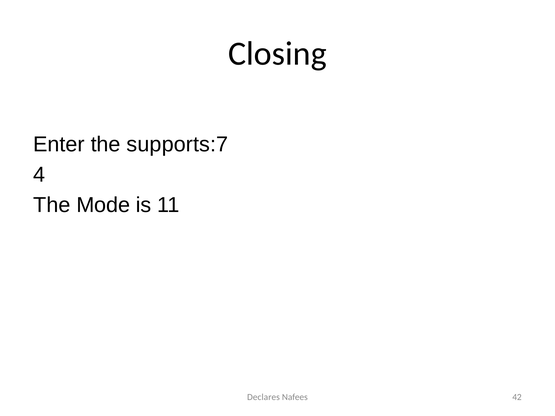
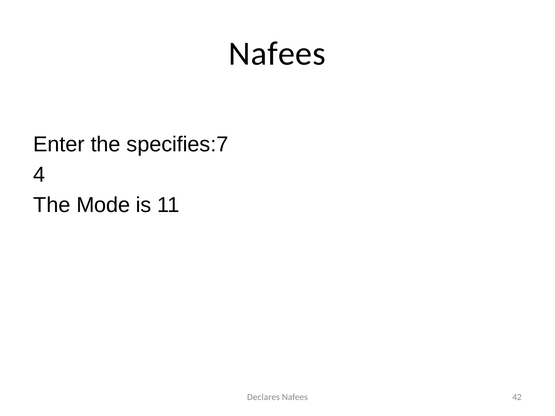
Closing at (277, 54): Closing -> Nafees
supports:7: supports:7 -> specifies:7
